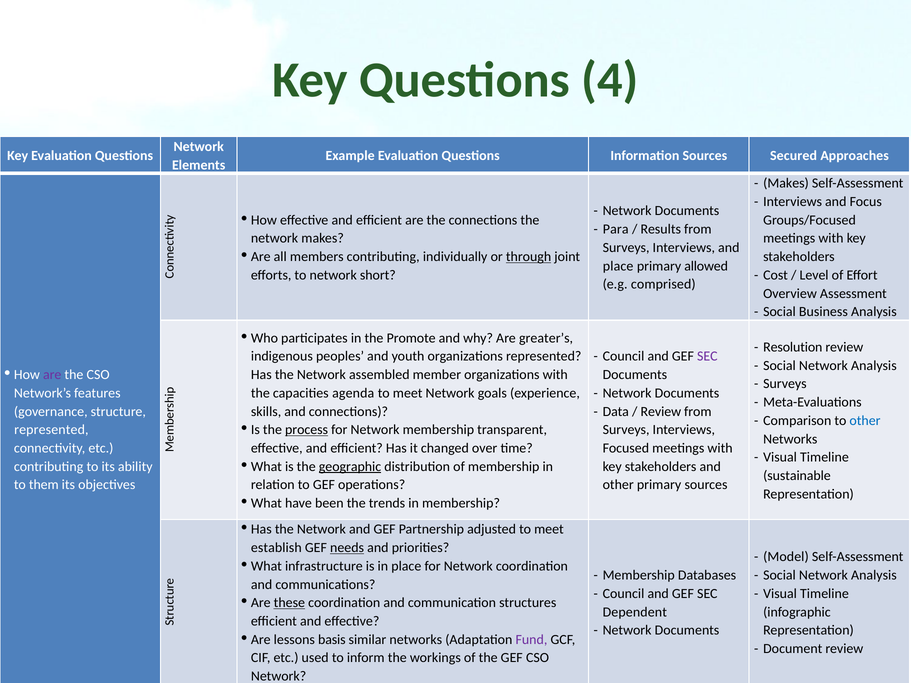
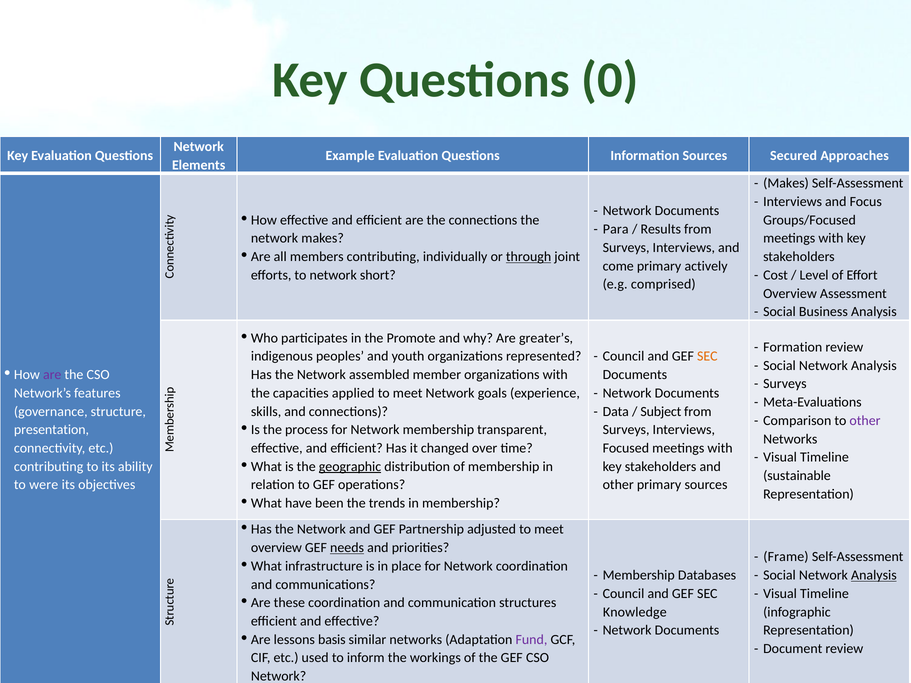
4: 4 -> 0
place at (618, 266): place -> come
allowed: allowed -> actively
Resolution: Resolution -> Formation
SEC at (707, 356) colour: purple -> orange
agenda: agenda -> applied
Review at (661, 412): Review -> Subject
other at (865, 421) colour: blue -> purple
process underline: present -> none
represented at (51, 430): represented -> presentation
them: them -> were
establish at (276, 548): establish -> overview
Model: Model -> Frame
Analysis at (874, 575) underline: none -> present
these underline: present -> none
Dependent: Dependent -> Knowledge
